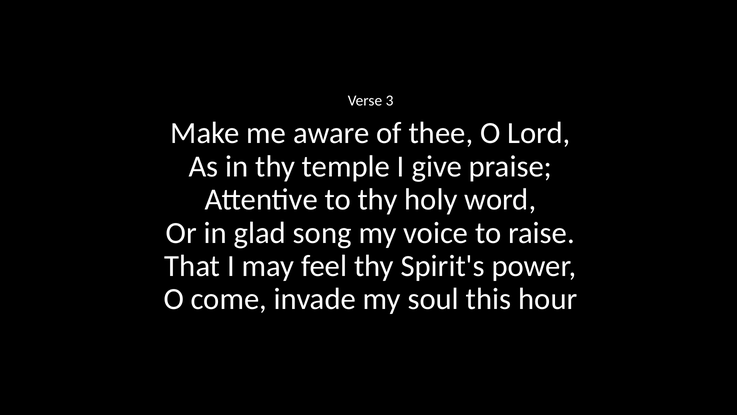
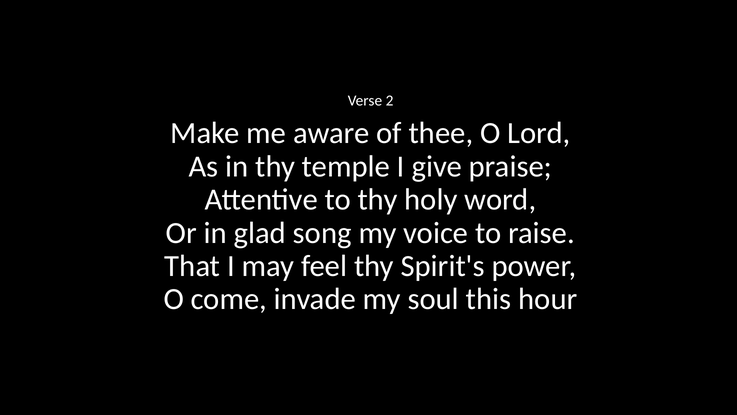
3: 3 -> 2
